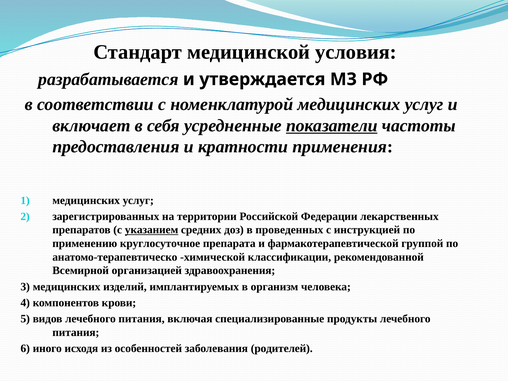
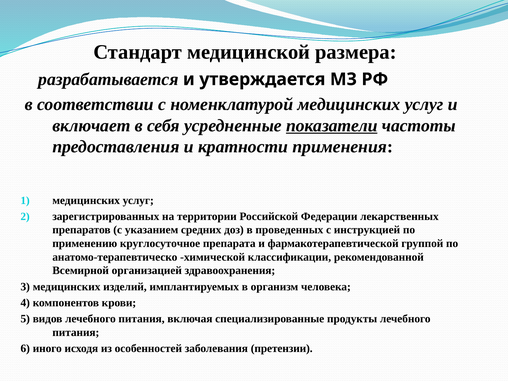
условия: условия -> размера
указанием underline: present -> none
родителей: родителей -> претензии
